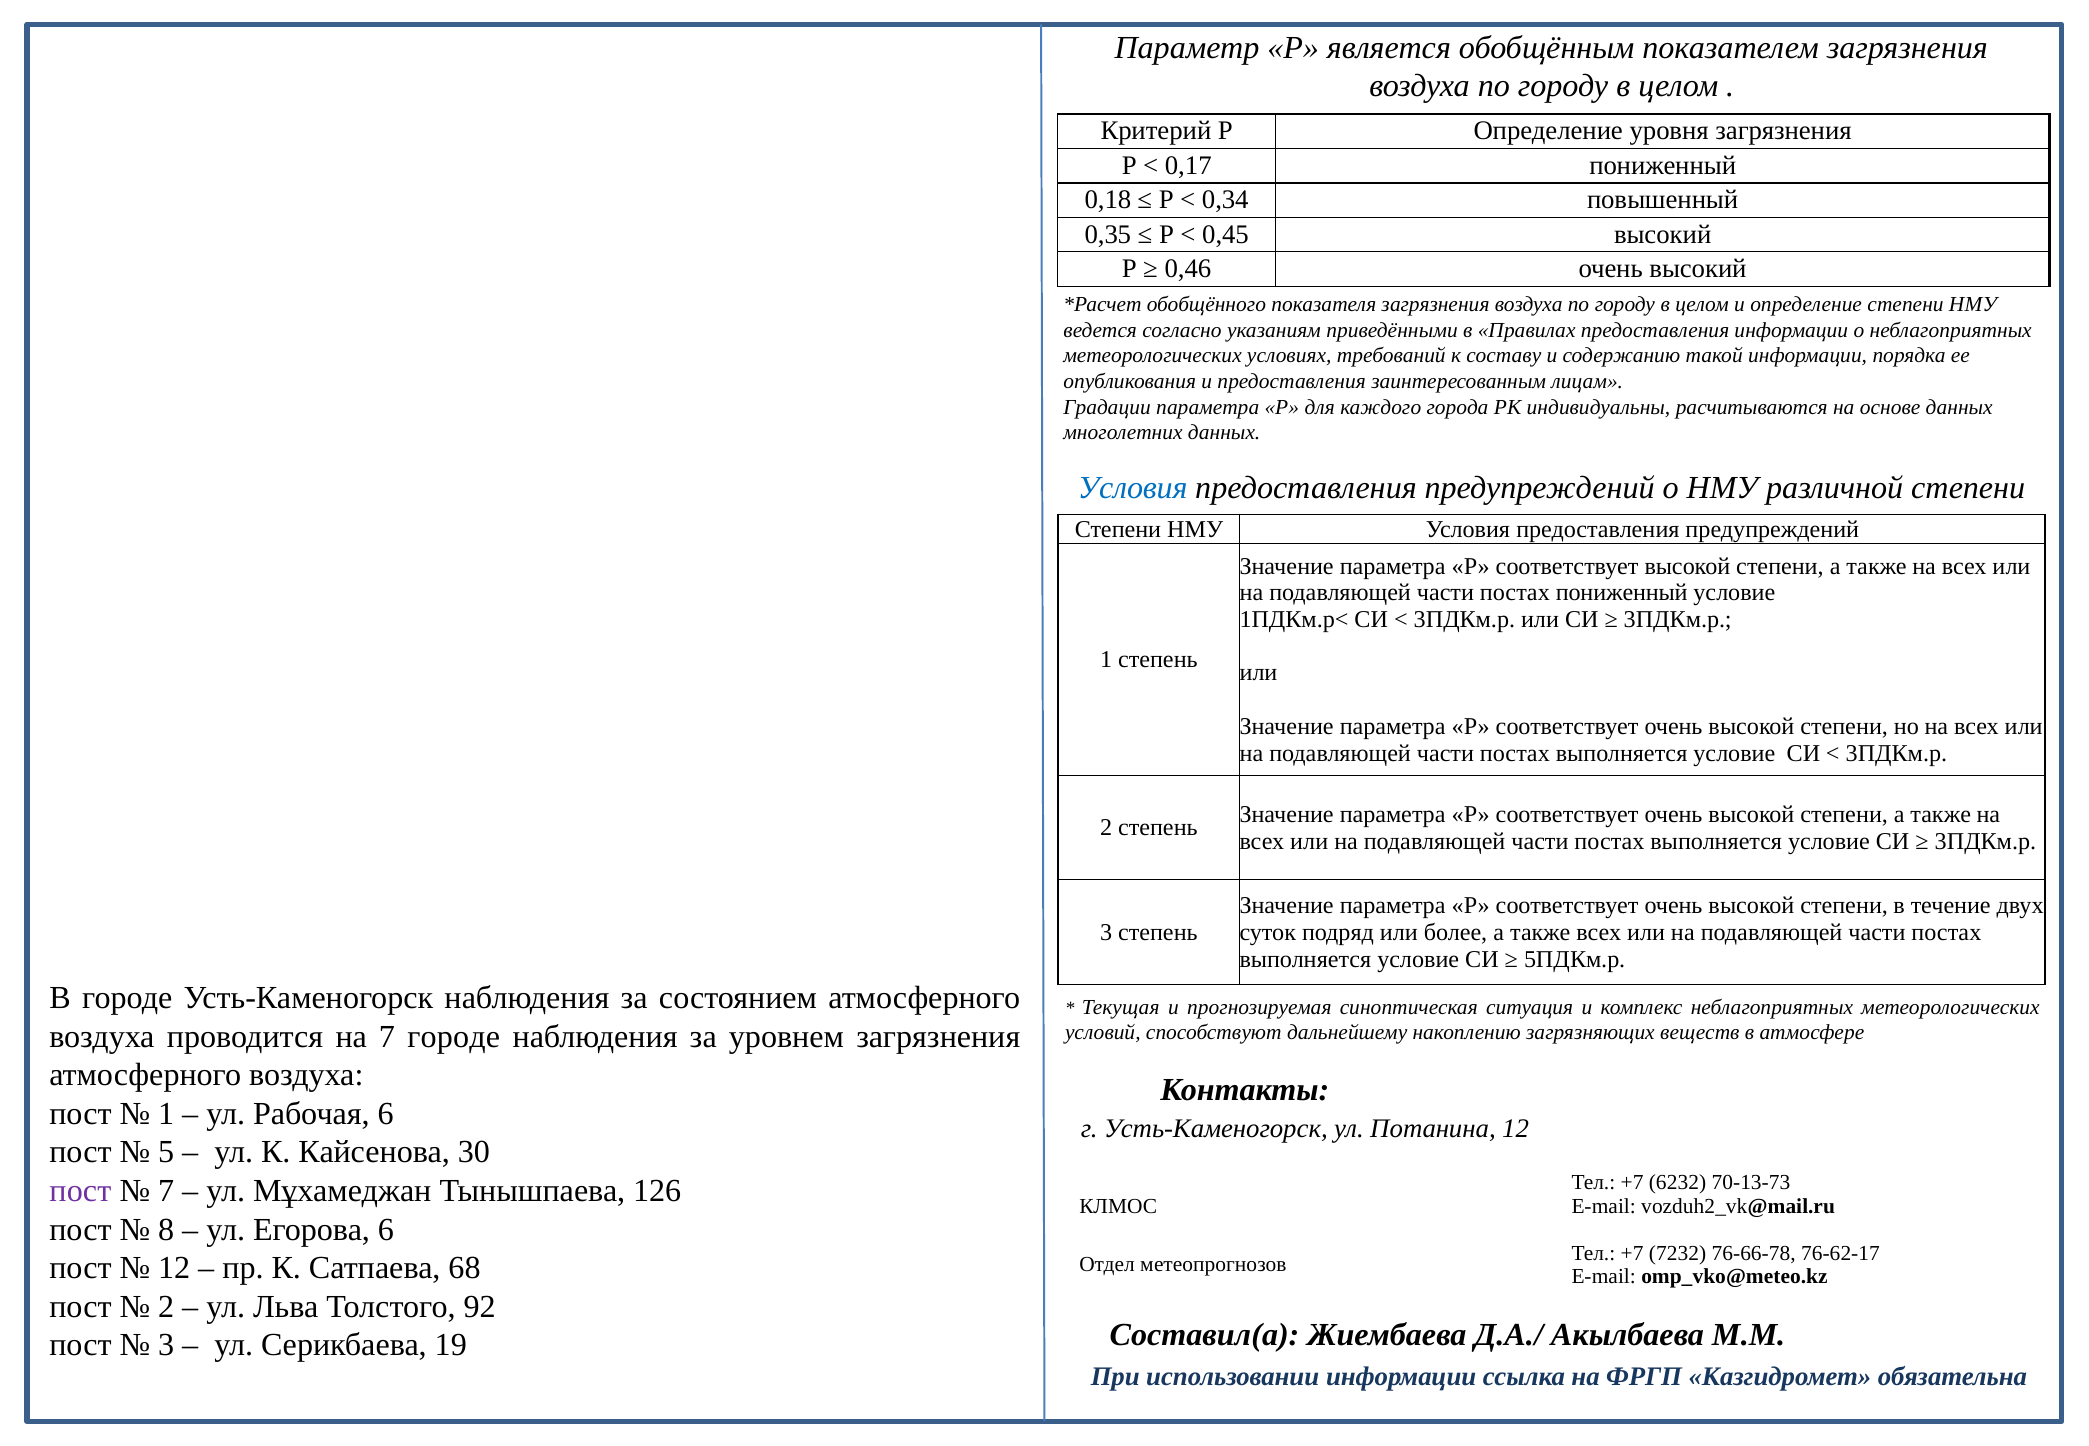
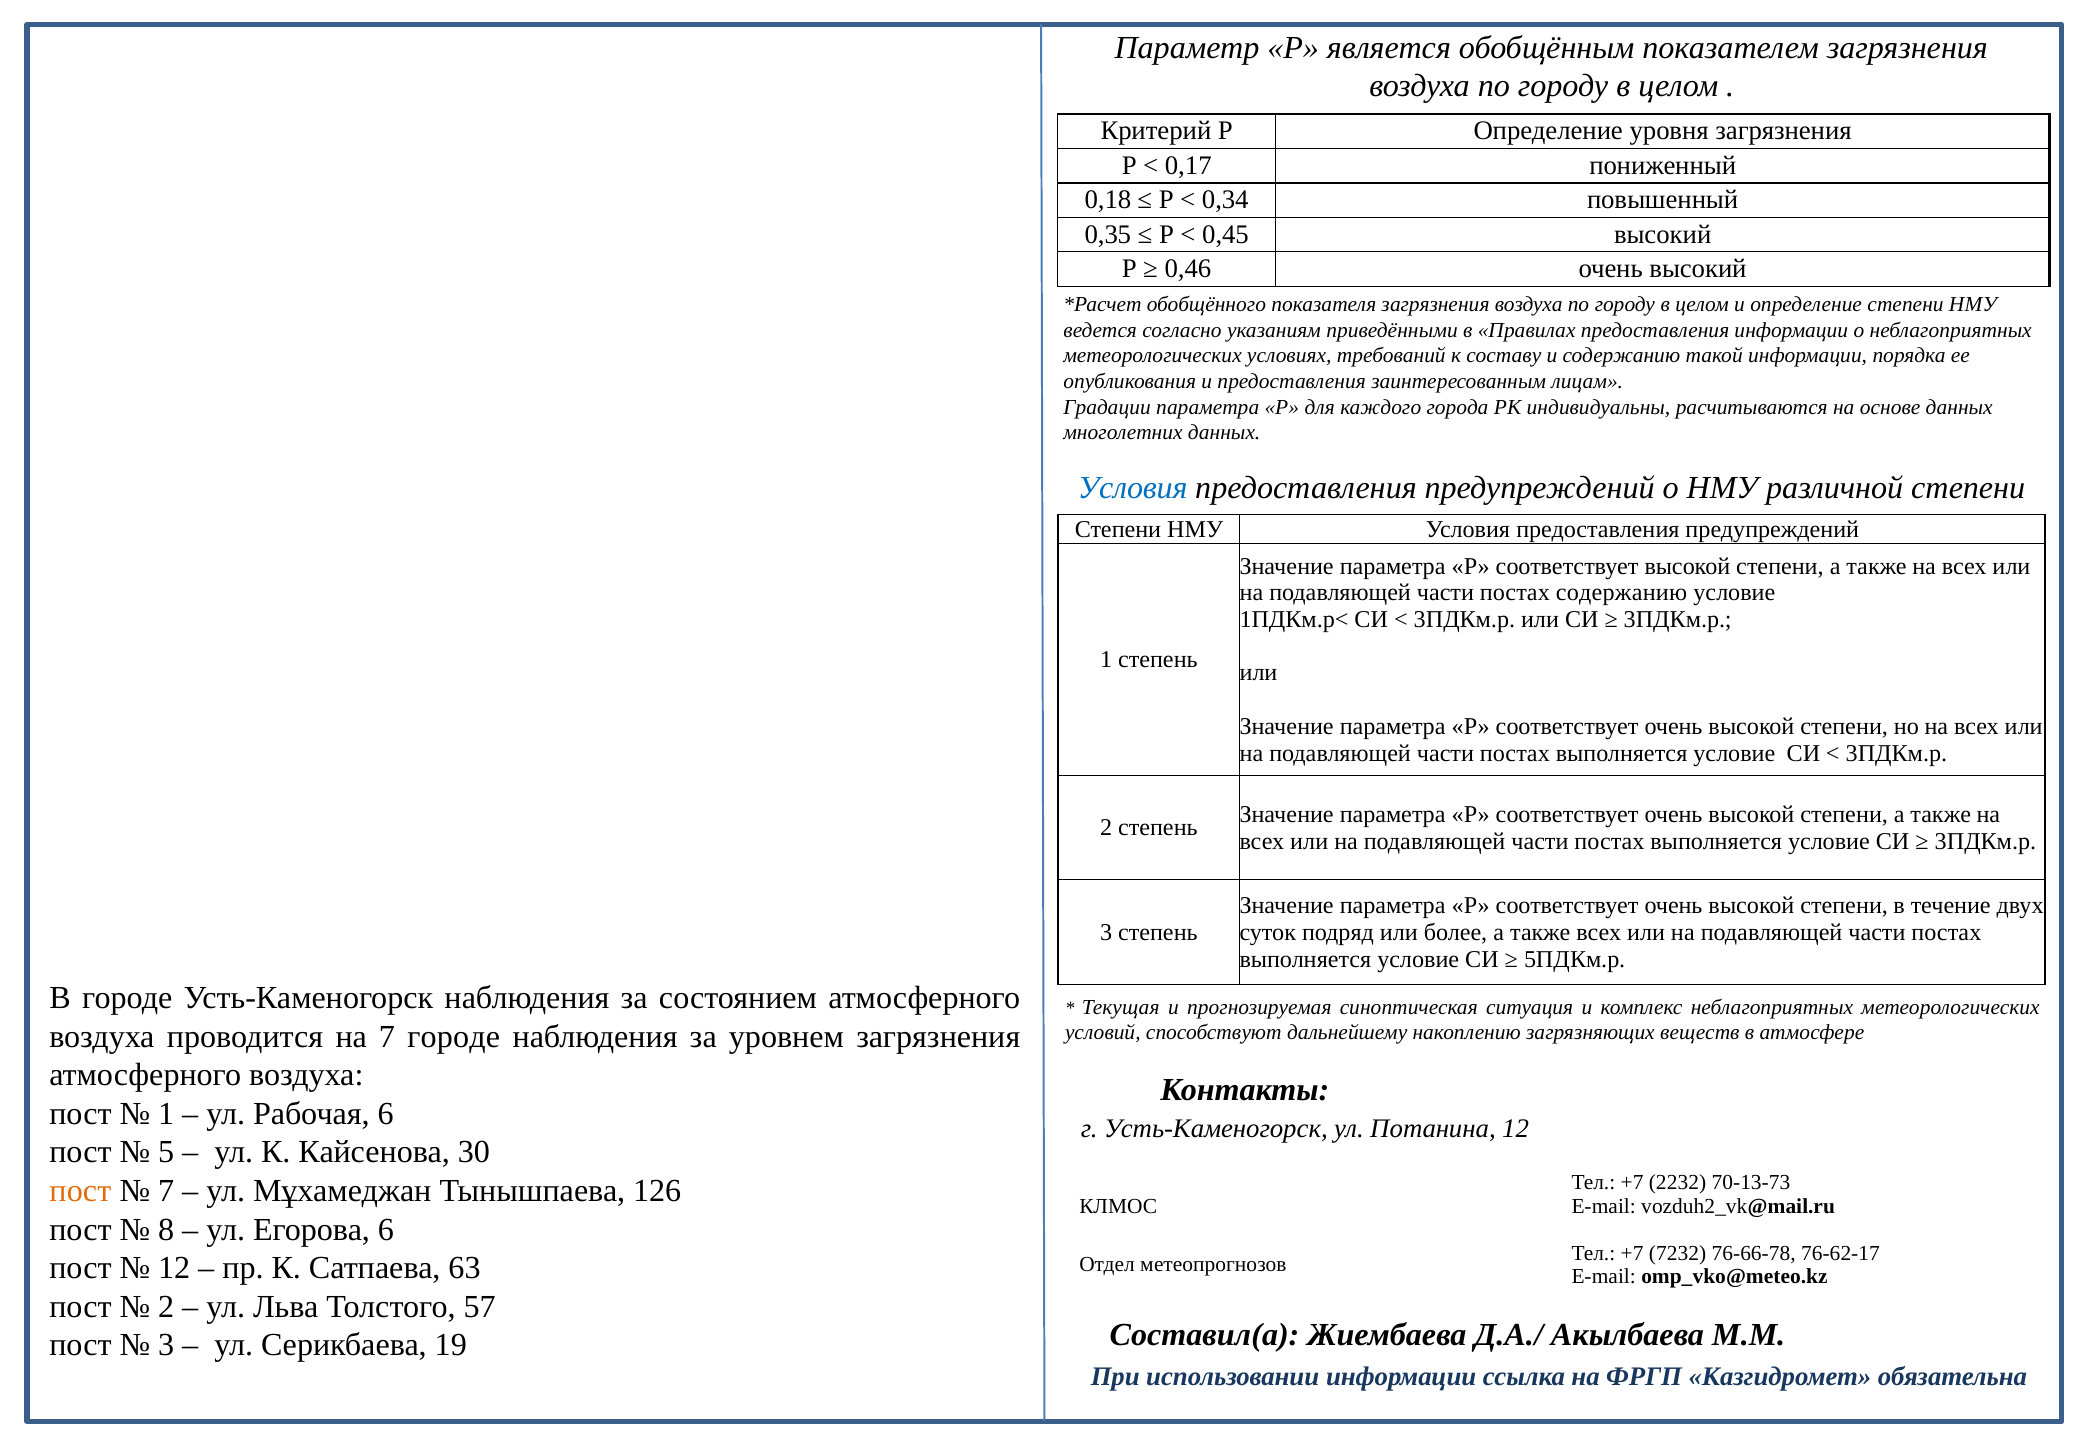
постах пониженный: пониженный -> содержанию
6232: 6232 -> 2232
пост at (80, 1191) colour: purple -> orange
68: 68 -> 63
92: 92 -> 57
